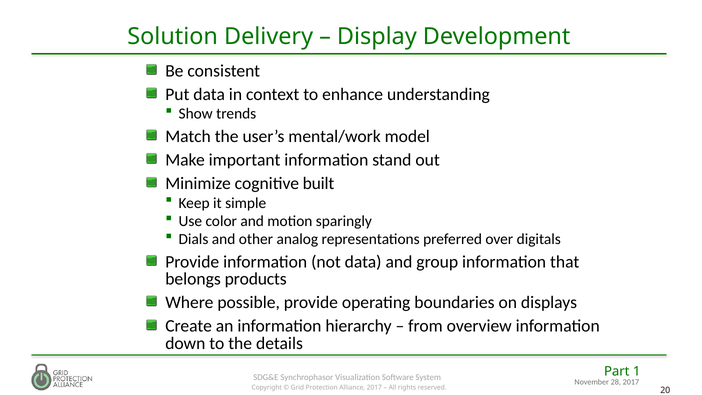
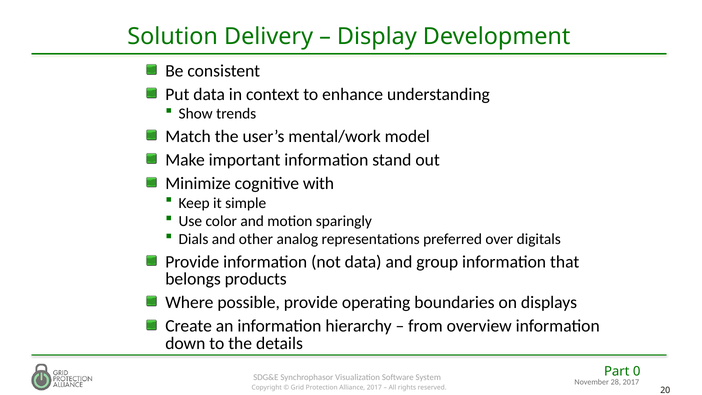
built: built -> with
1: 1 -> 0
